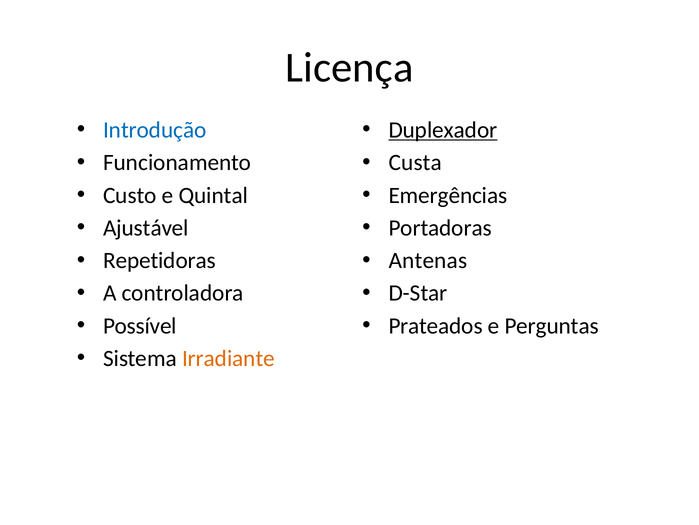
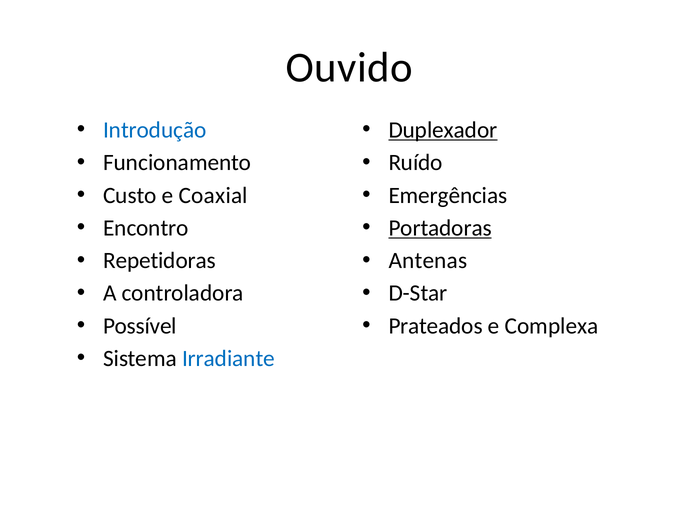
Licença: Licença -> Ouvido
Custa: Custa -> Ruído
Quintal: Quintal -> Coaxial
Ajustável: Ajustável -> Encontro
Portadoras underline: none -> present
Perguntas: Perguntas -> Complexa
Irradiante colour: orange -> blue
